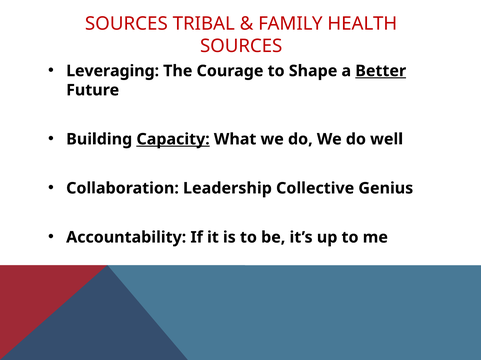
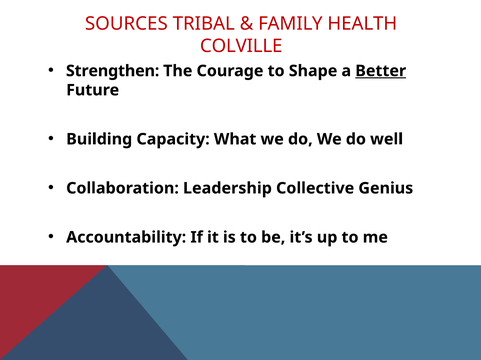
SOURCES at (241, 46): SOURCES -> COLVILLE
Leveraging: Leveraging -> Strengthen
Capacity underline: present -> none
